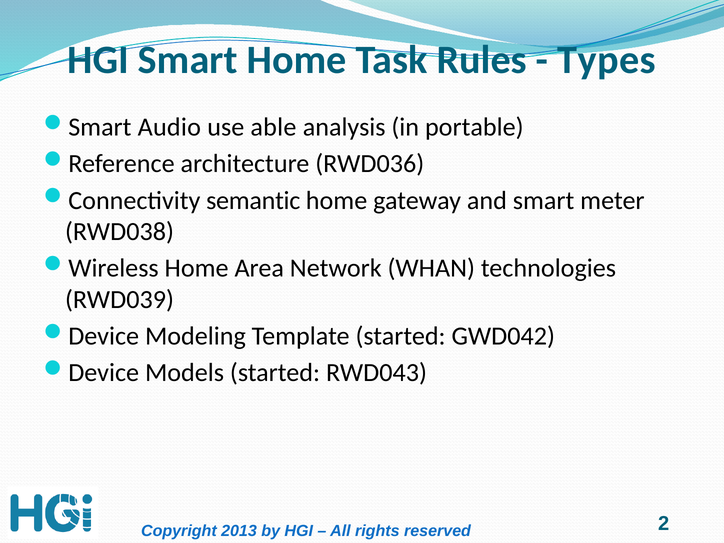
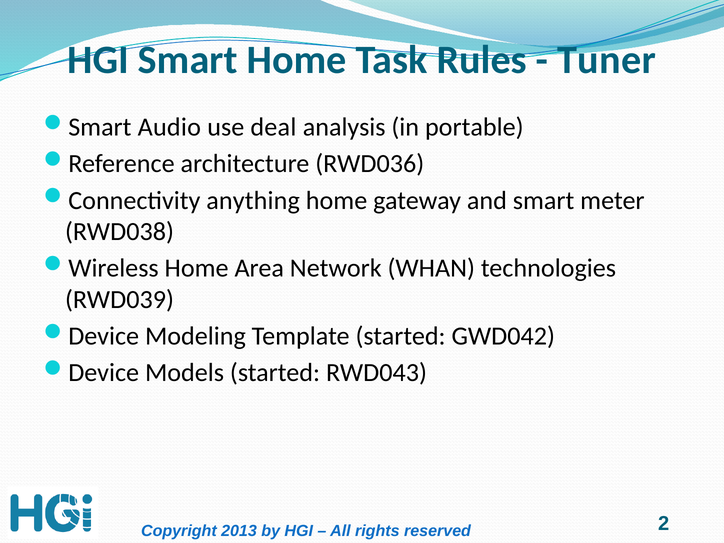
Types: Types -> Tuner
able: able -> deal
semantic: semantic -> anything
